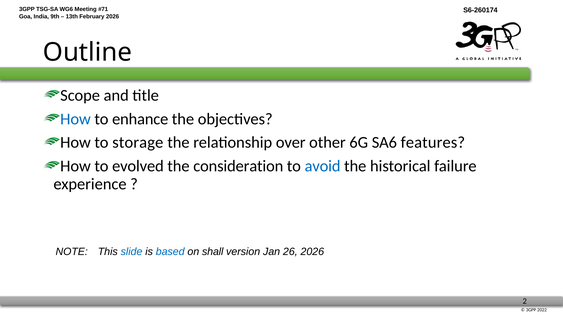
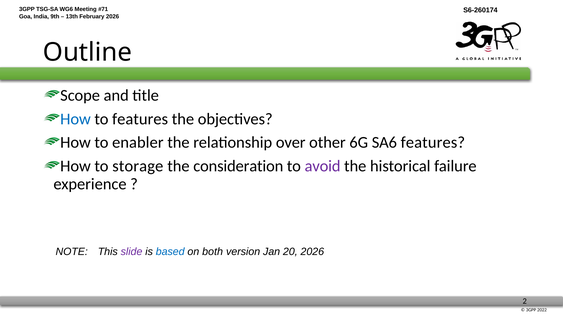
to enhance: enhance -> features
storage: storage -> enabler
evolved: evolved -> storage
avoid colour: blue -> purple
slide colour: blue -> purple
shall: shall -> both
26: 26 -> 20
